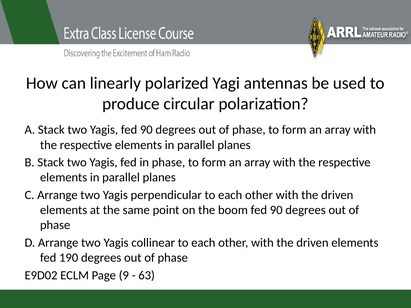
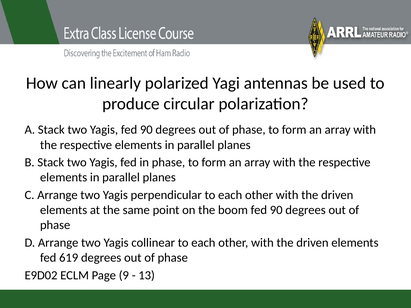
190: 190 -> 619
63: 63 -> 13
